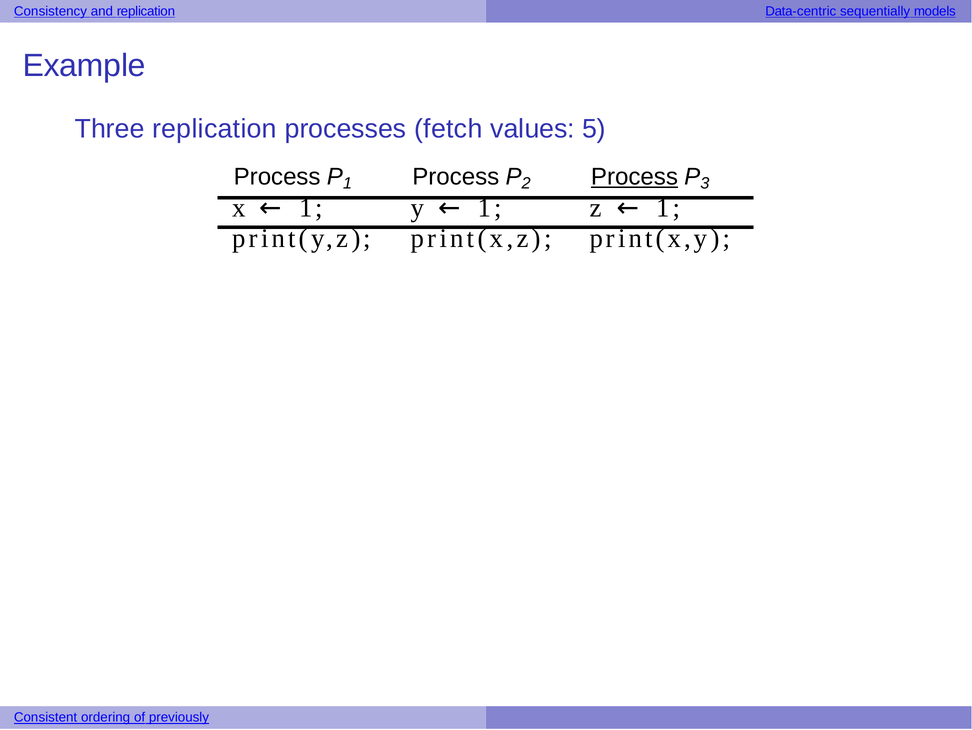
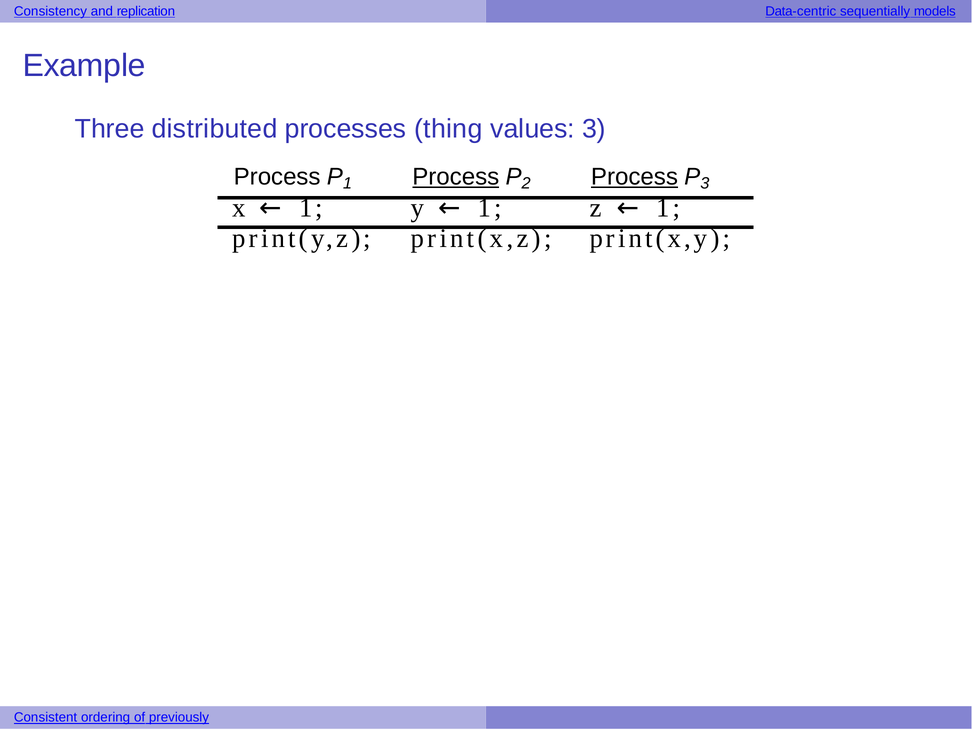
Three replication: replication -> distributed
fetch: fetch -> thing
values 5: 5 -> 3
Process at (456, 177) underline: none -> present
